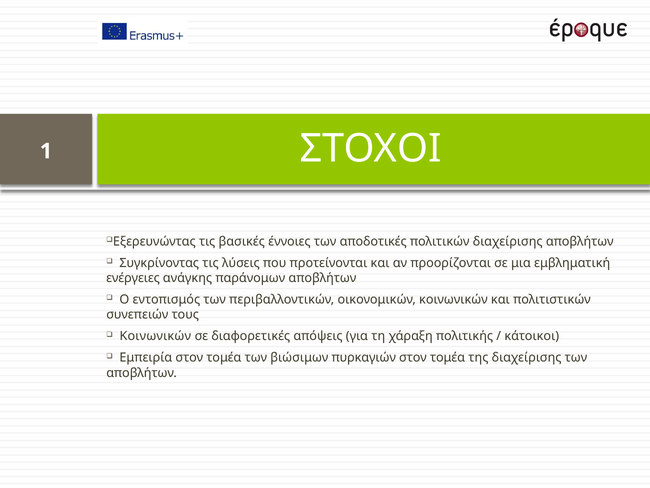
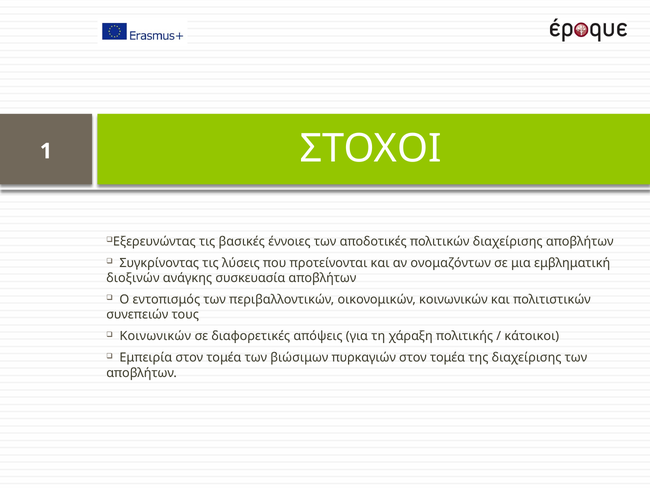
προορίζονται: προορίζονται -> ονομαζόντων
ενέργειες: ενέργειες -> διοξινών
παράνομων: παράνομων -> συσκευασία
